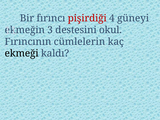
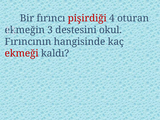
güneyi: güneyi -> oturan
cümlelerin: cümlelerin -> hangisinde
ekmeği colour: black -> red
